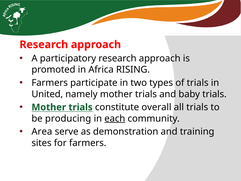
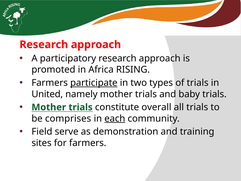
participate underline: none -> present
producing: producing -> comprises
Area: Area -> Field
